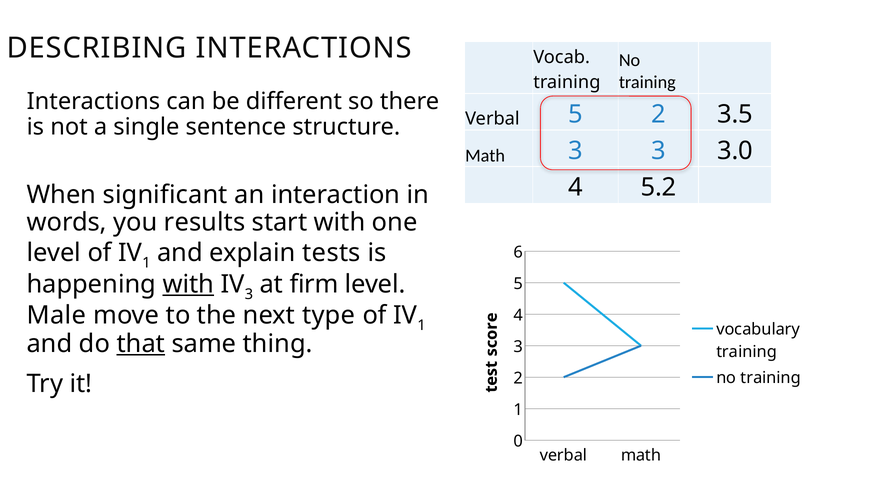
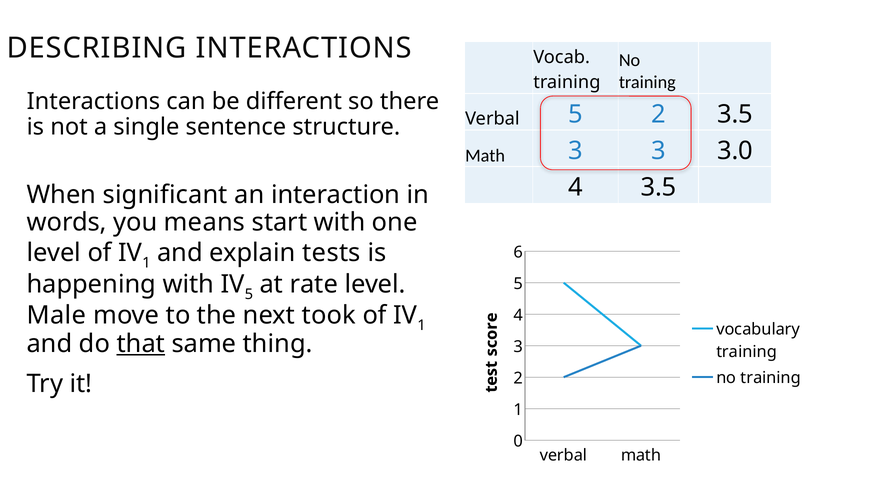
4 5.2: 5.2 -> 3.5
results: results -> means
with at (188, 284) underline: present -> none
3 at (249, 294): 3 -> 5
firm: firm -> rate
type: type -> took
